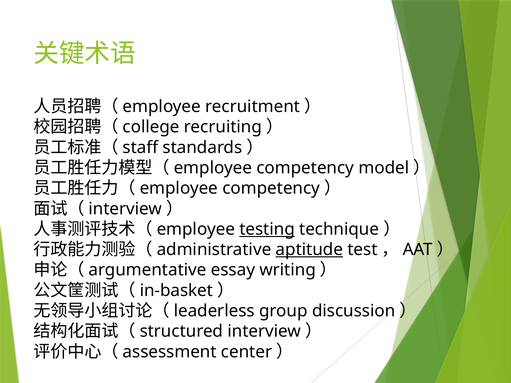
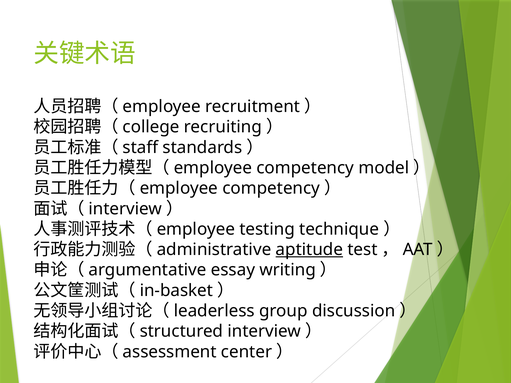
testing underline: present -> none
